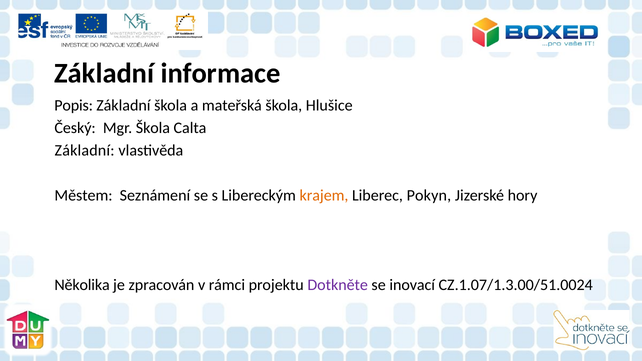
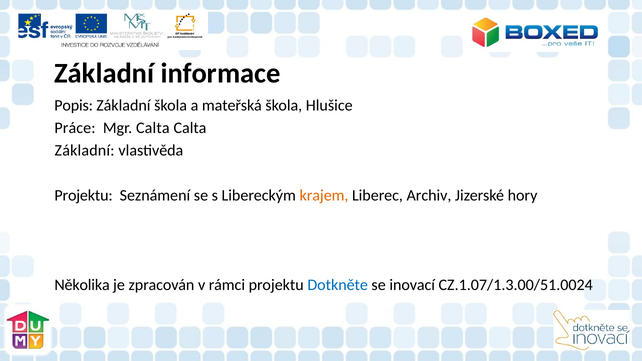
Český: Český -> Práce
Mgr Škola: Škola -> Calta
Městem at (84, 195): Městem -> Projektu
Pokyn: Pokyn -> Archiv
Dotkněte colour: purple -> blue
